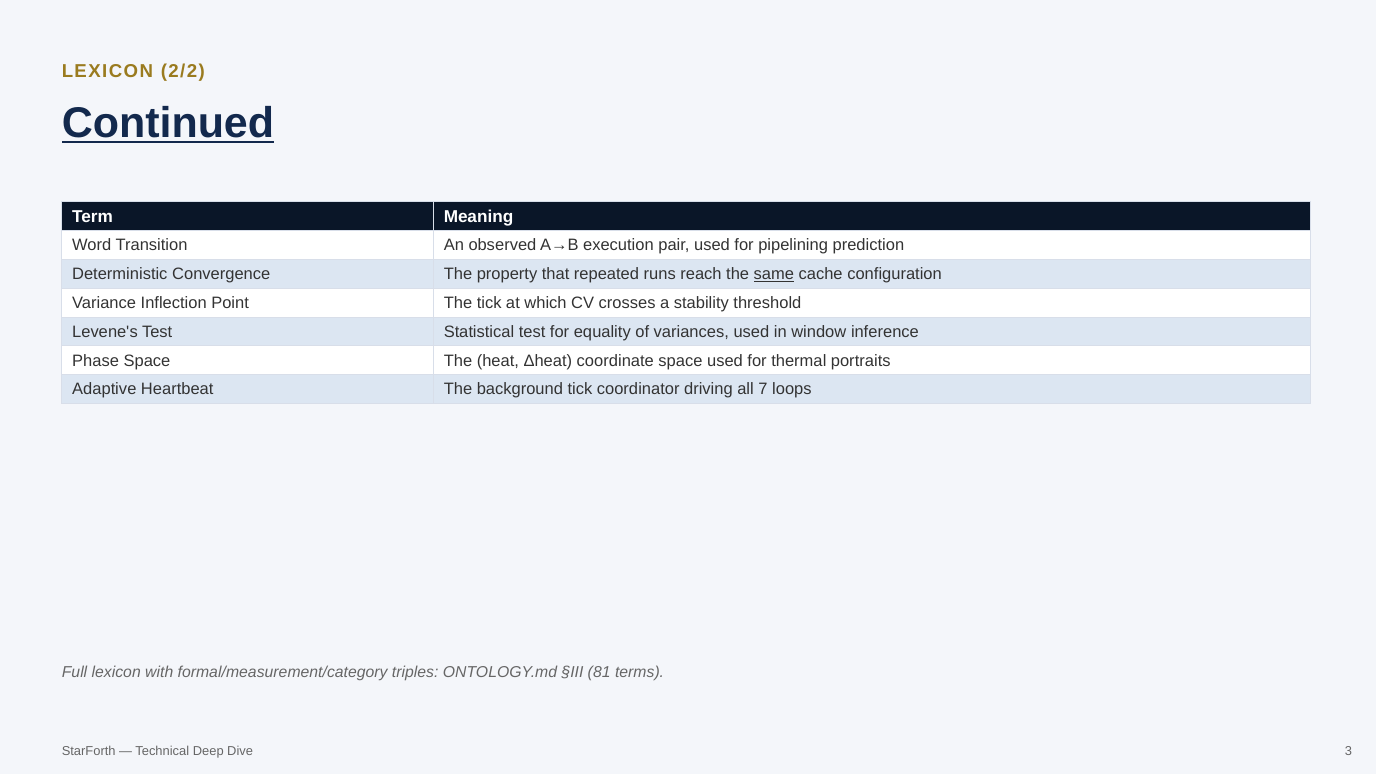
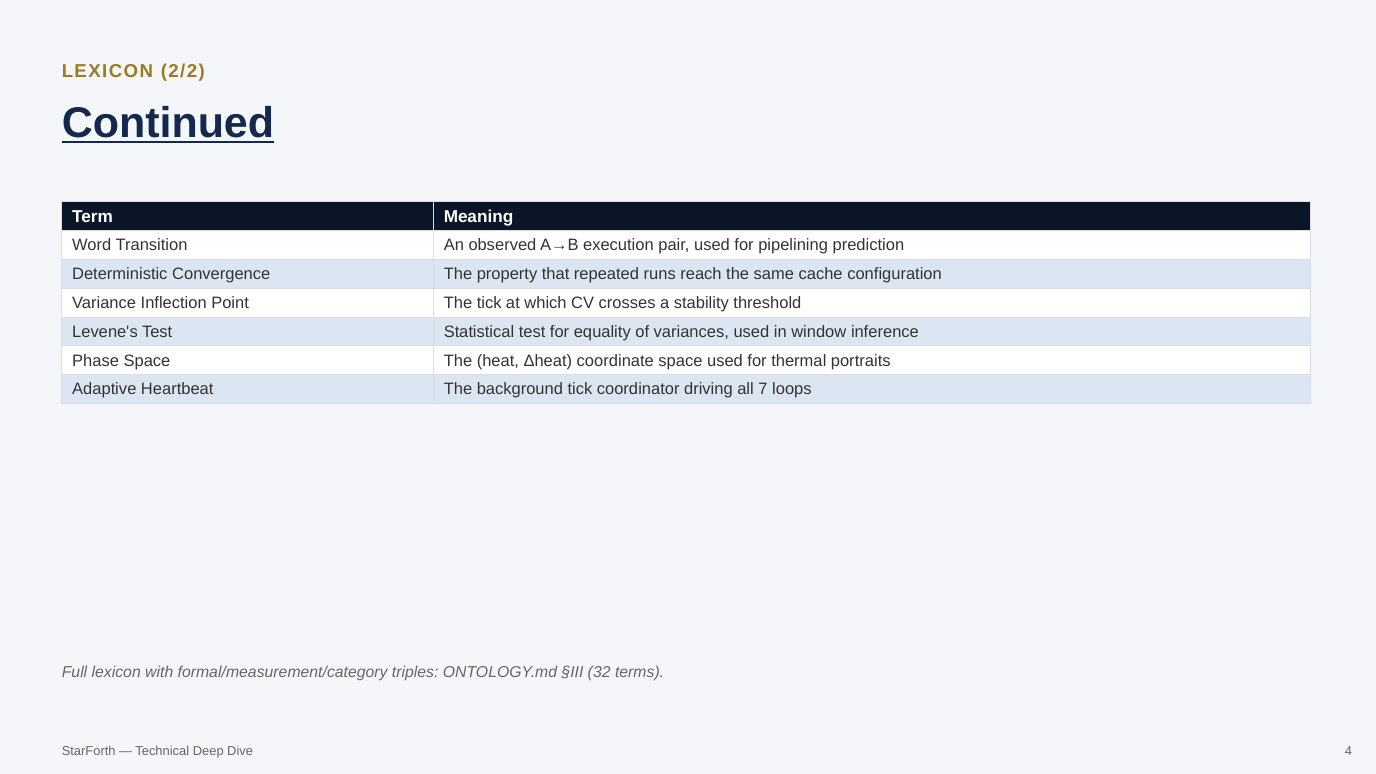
same underline: present -> none
81: 81 -> 32
3: 3 -> 4
